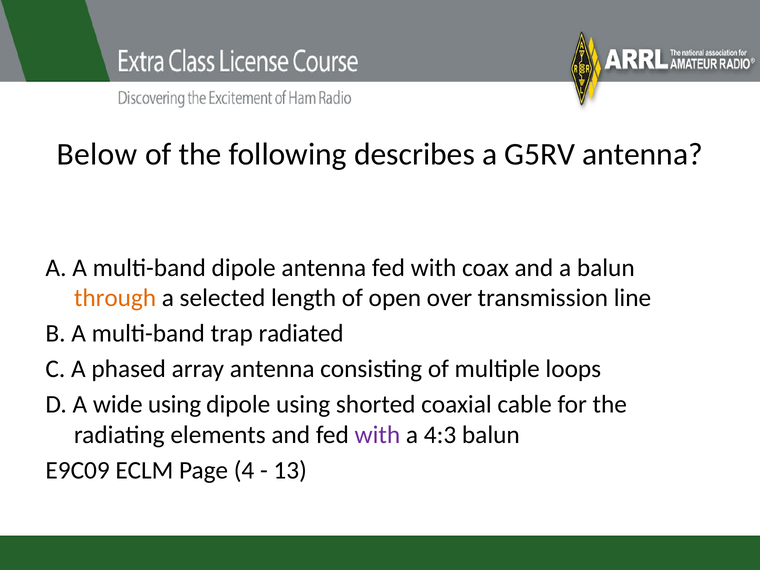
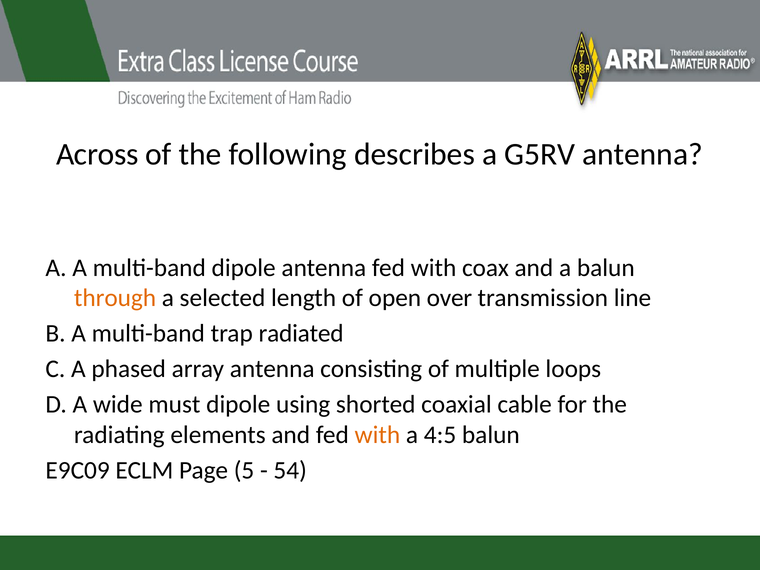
Below: Below -> Across
wide using: using -> must
with at (377, 435) colour: purple -> orange
4:3: 4:3 -> 4:5
4: 4 -> 5
13: 13 -> 54
